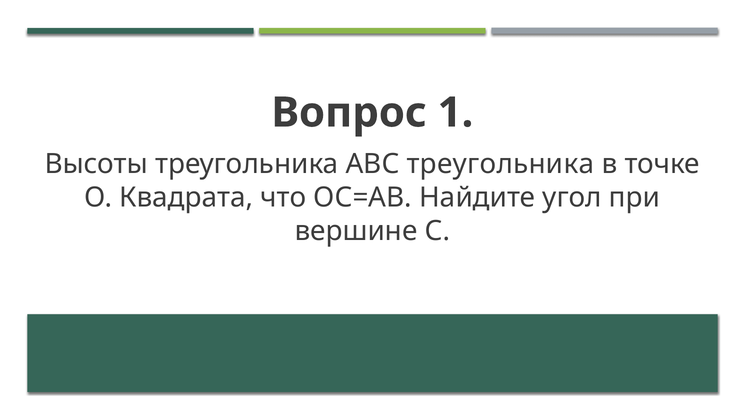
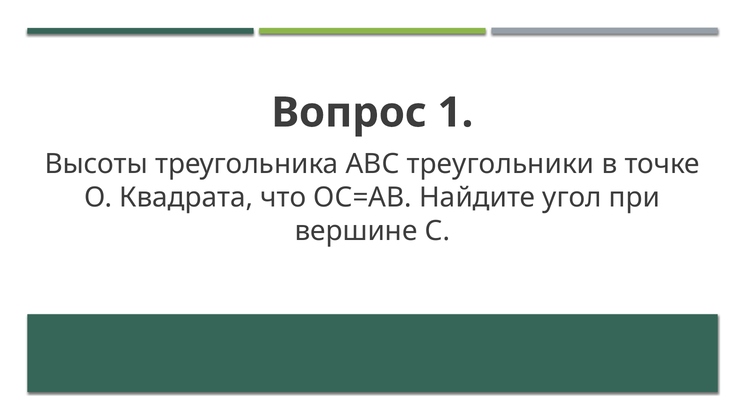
АВС треугольника: треугольника -> треугольники
